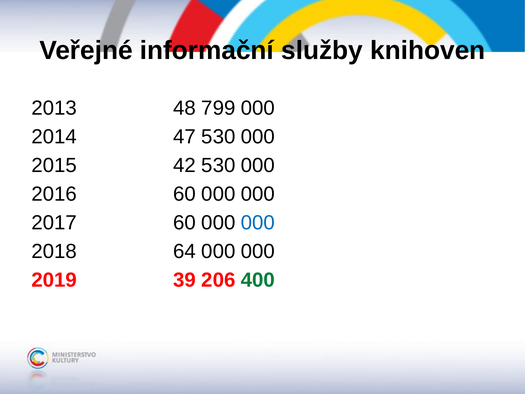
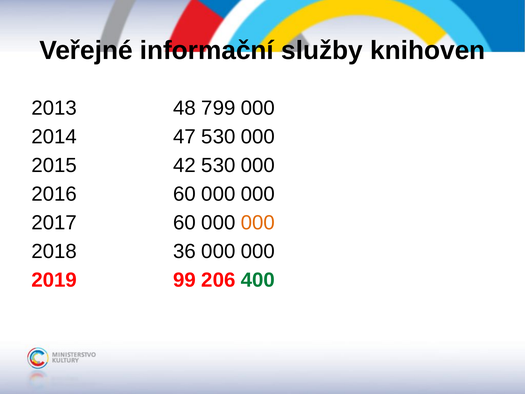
000 at (258, 223) colour: blue -> orange
64: 64 -> 36
39: 39 -> 99
